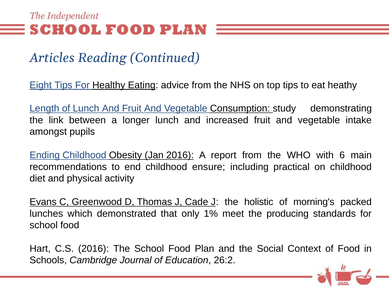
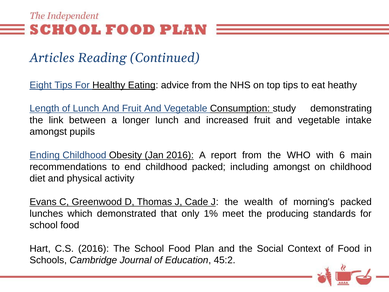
childhood ensure: ensure -> packed
including practical: practical -> amongst
holistic: holistic -> wealth
26:2: 26:2 -> 45:2
